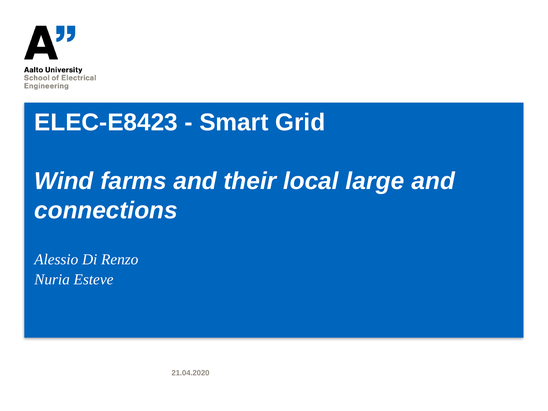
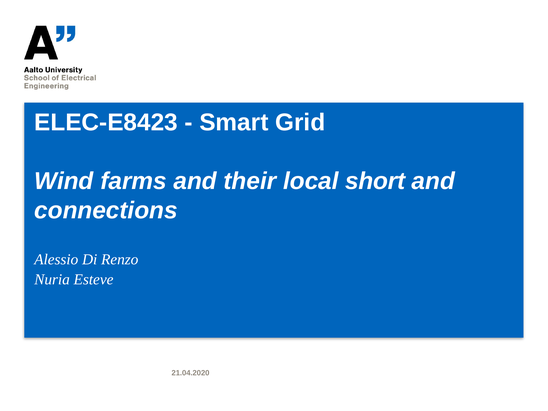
large: large -> short
